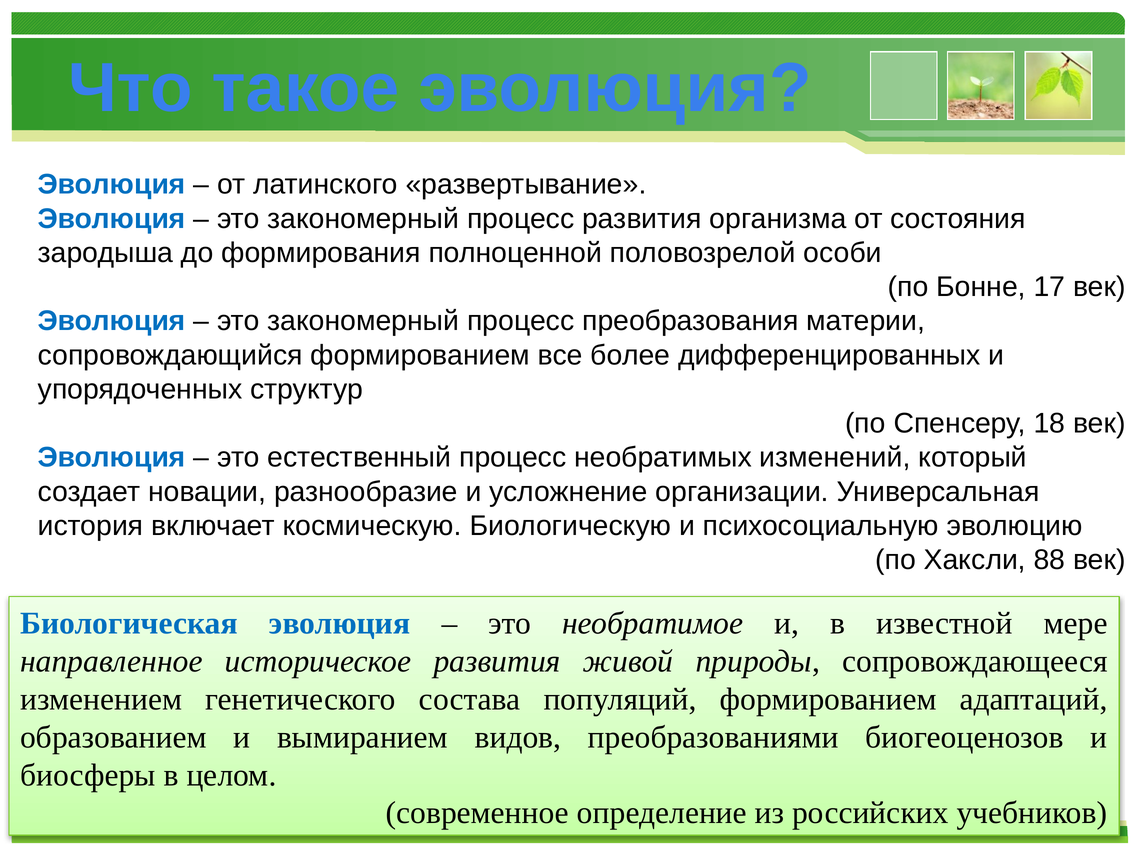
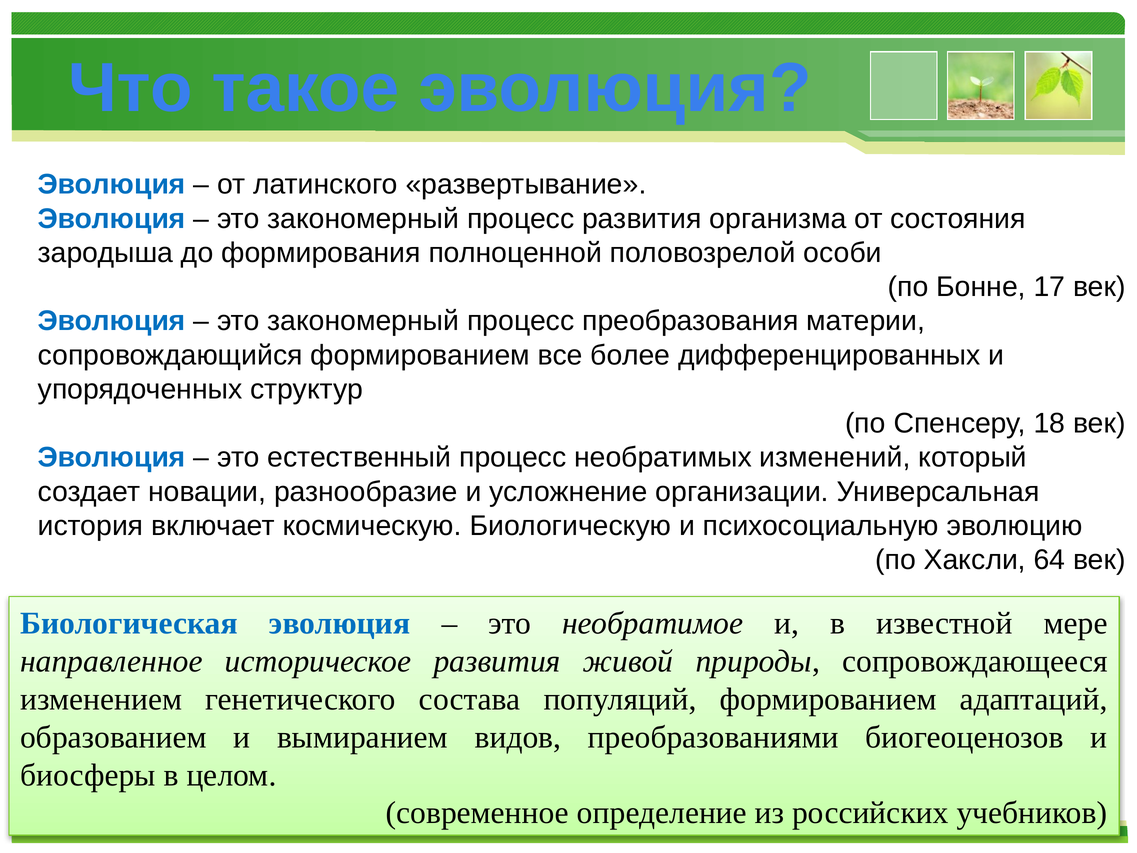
88: 88 -> 64
